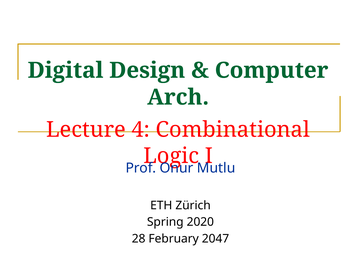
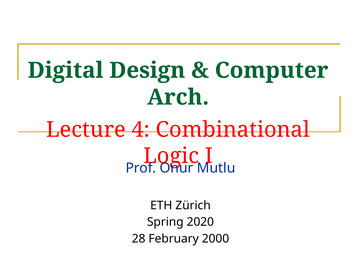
2047: 2047 -> 2000
